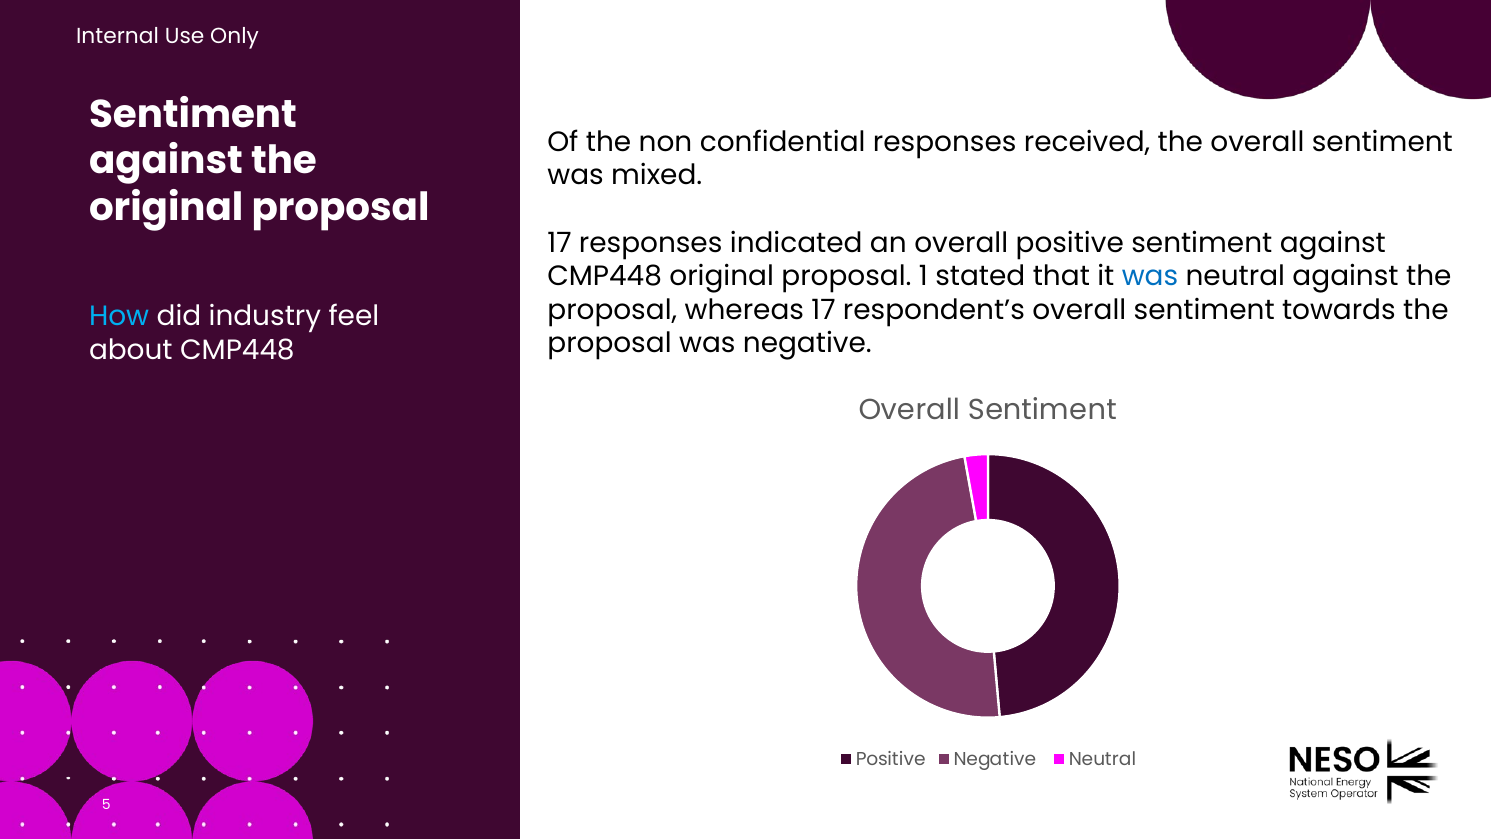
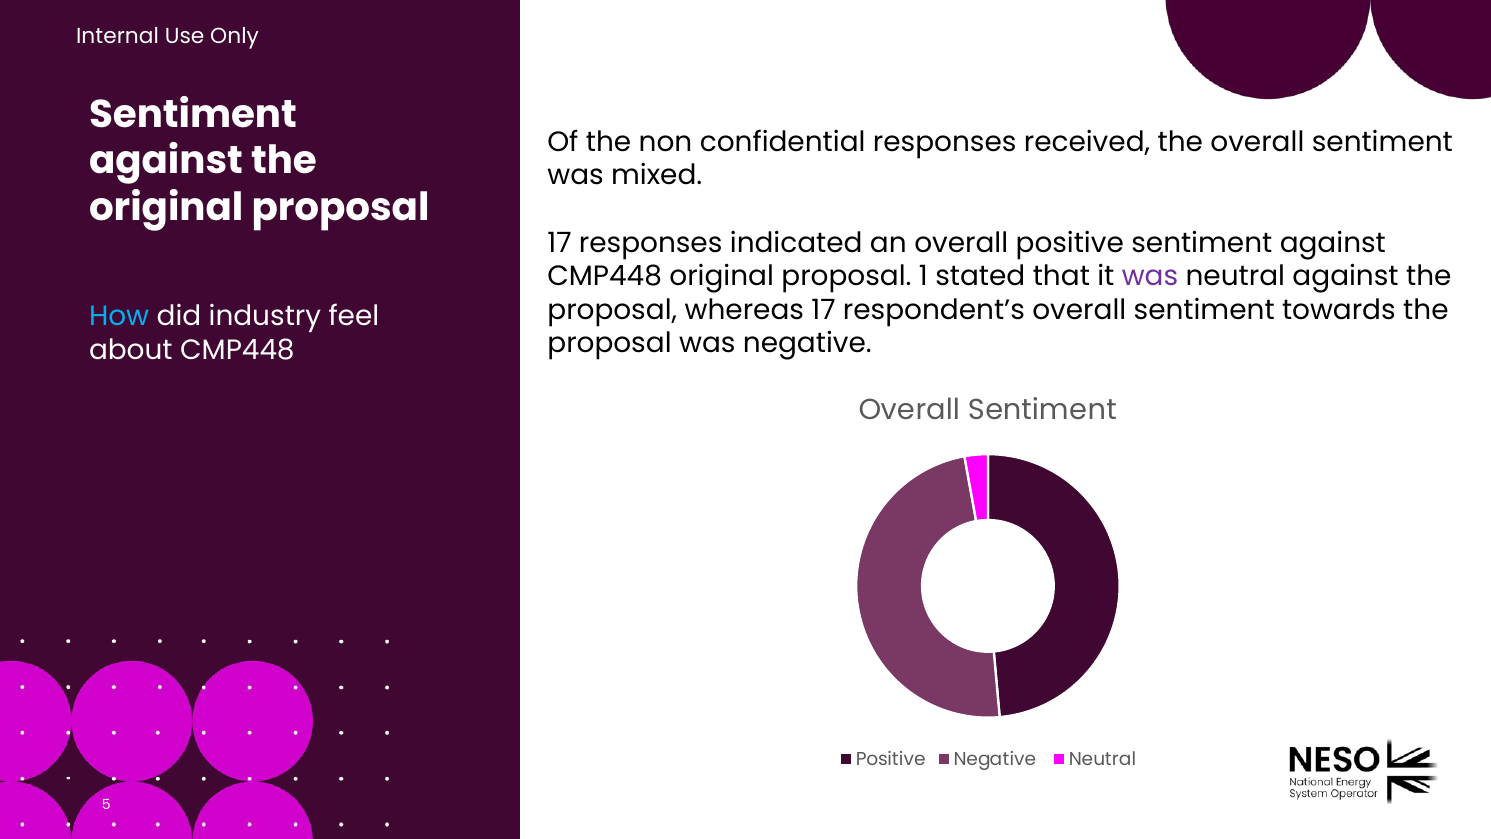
was at (1150, 276) colour: blue -> purple
